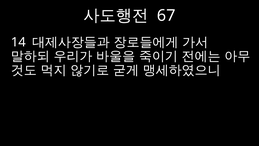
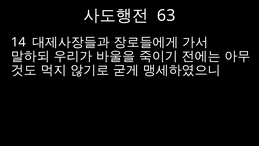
67: 67 -> 63
